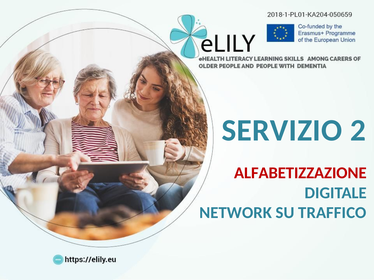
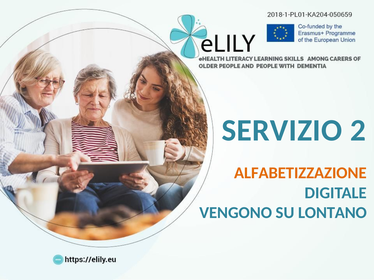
ALFABETIZZAZIONE colour: red -> orange
NETWORK: NETWORK -> VENGONO
TRAFFICO: TRAFFICO -> LONTANO
